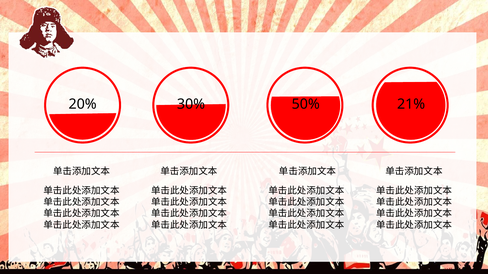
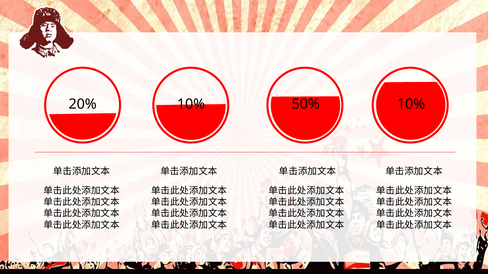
20% 30%: 30% -> 10%
50% 21%: 21% -> 10%
